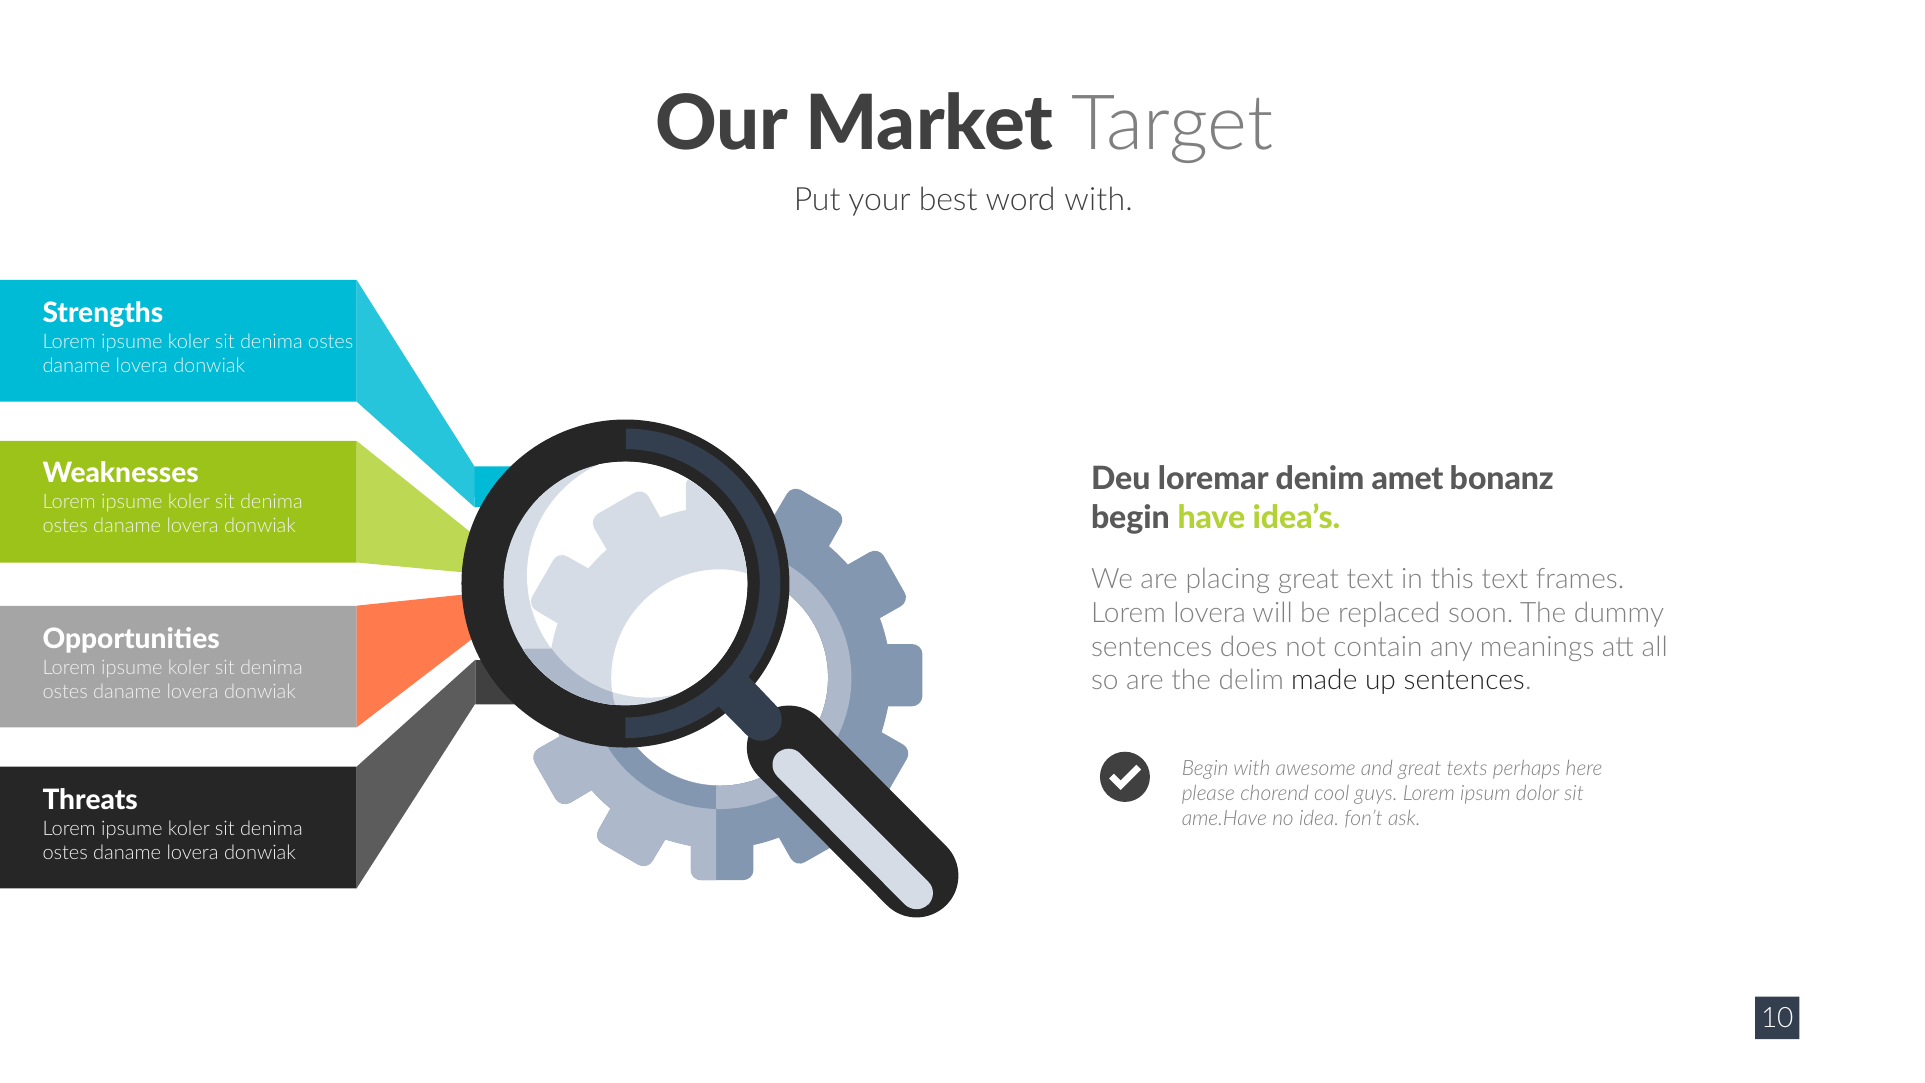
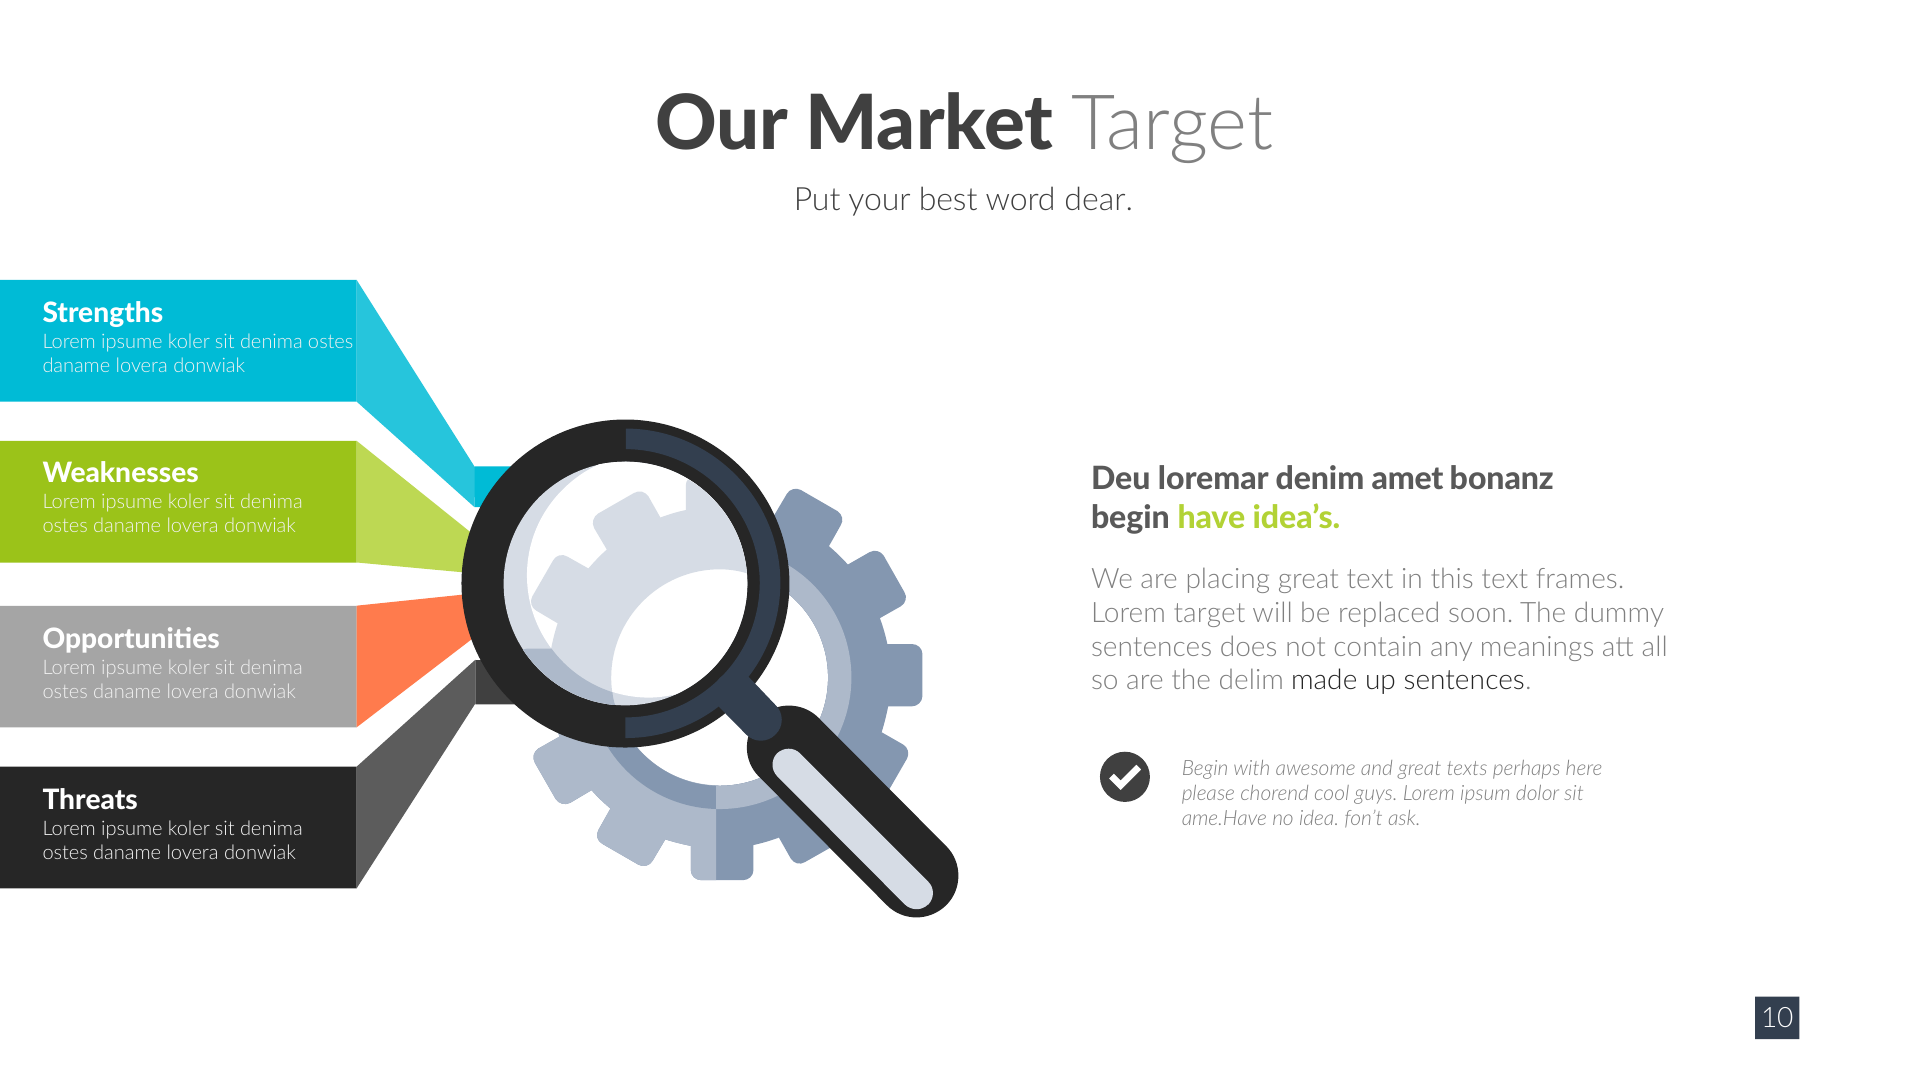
word with: with -> dear
Lorem lovera: lovera -> target
